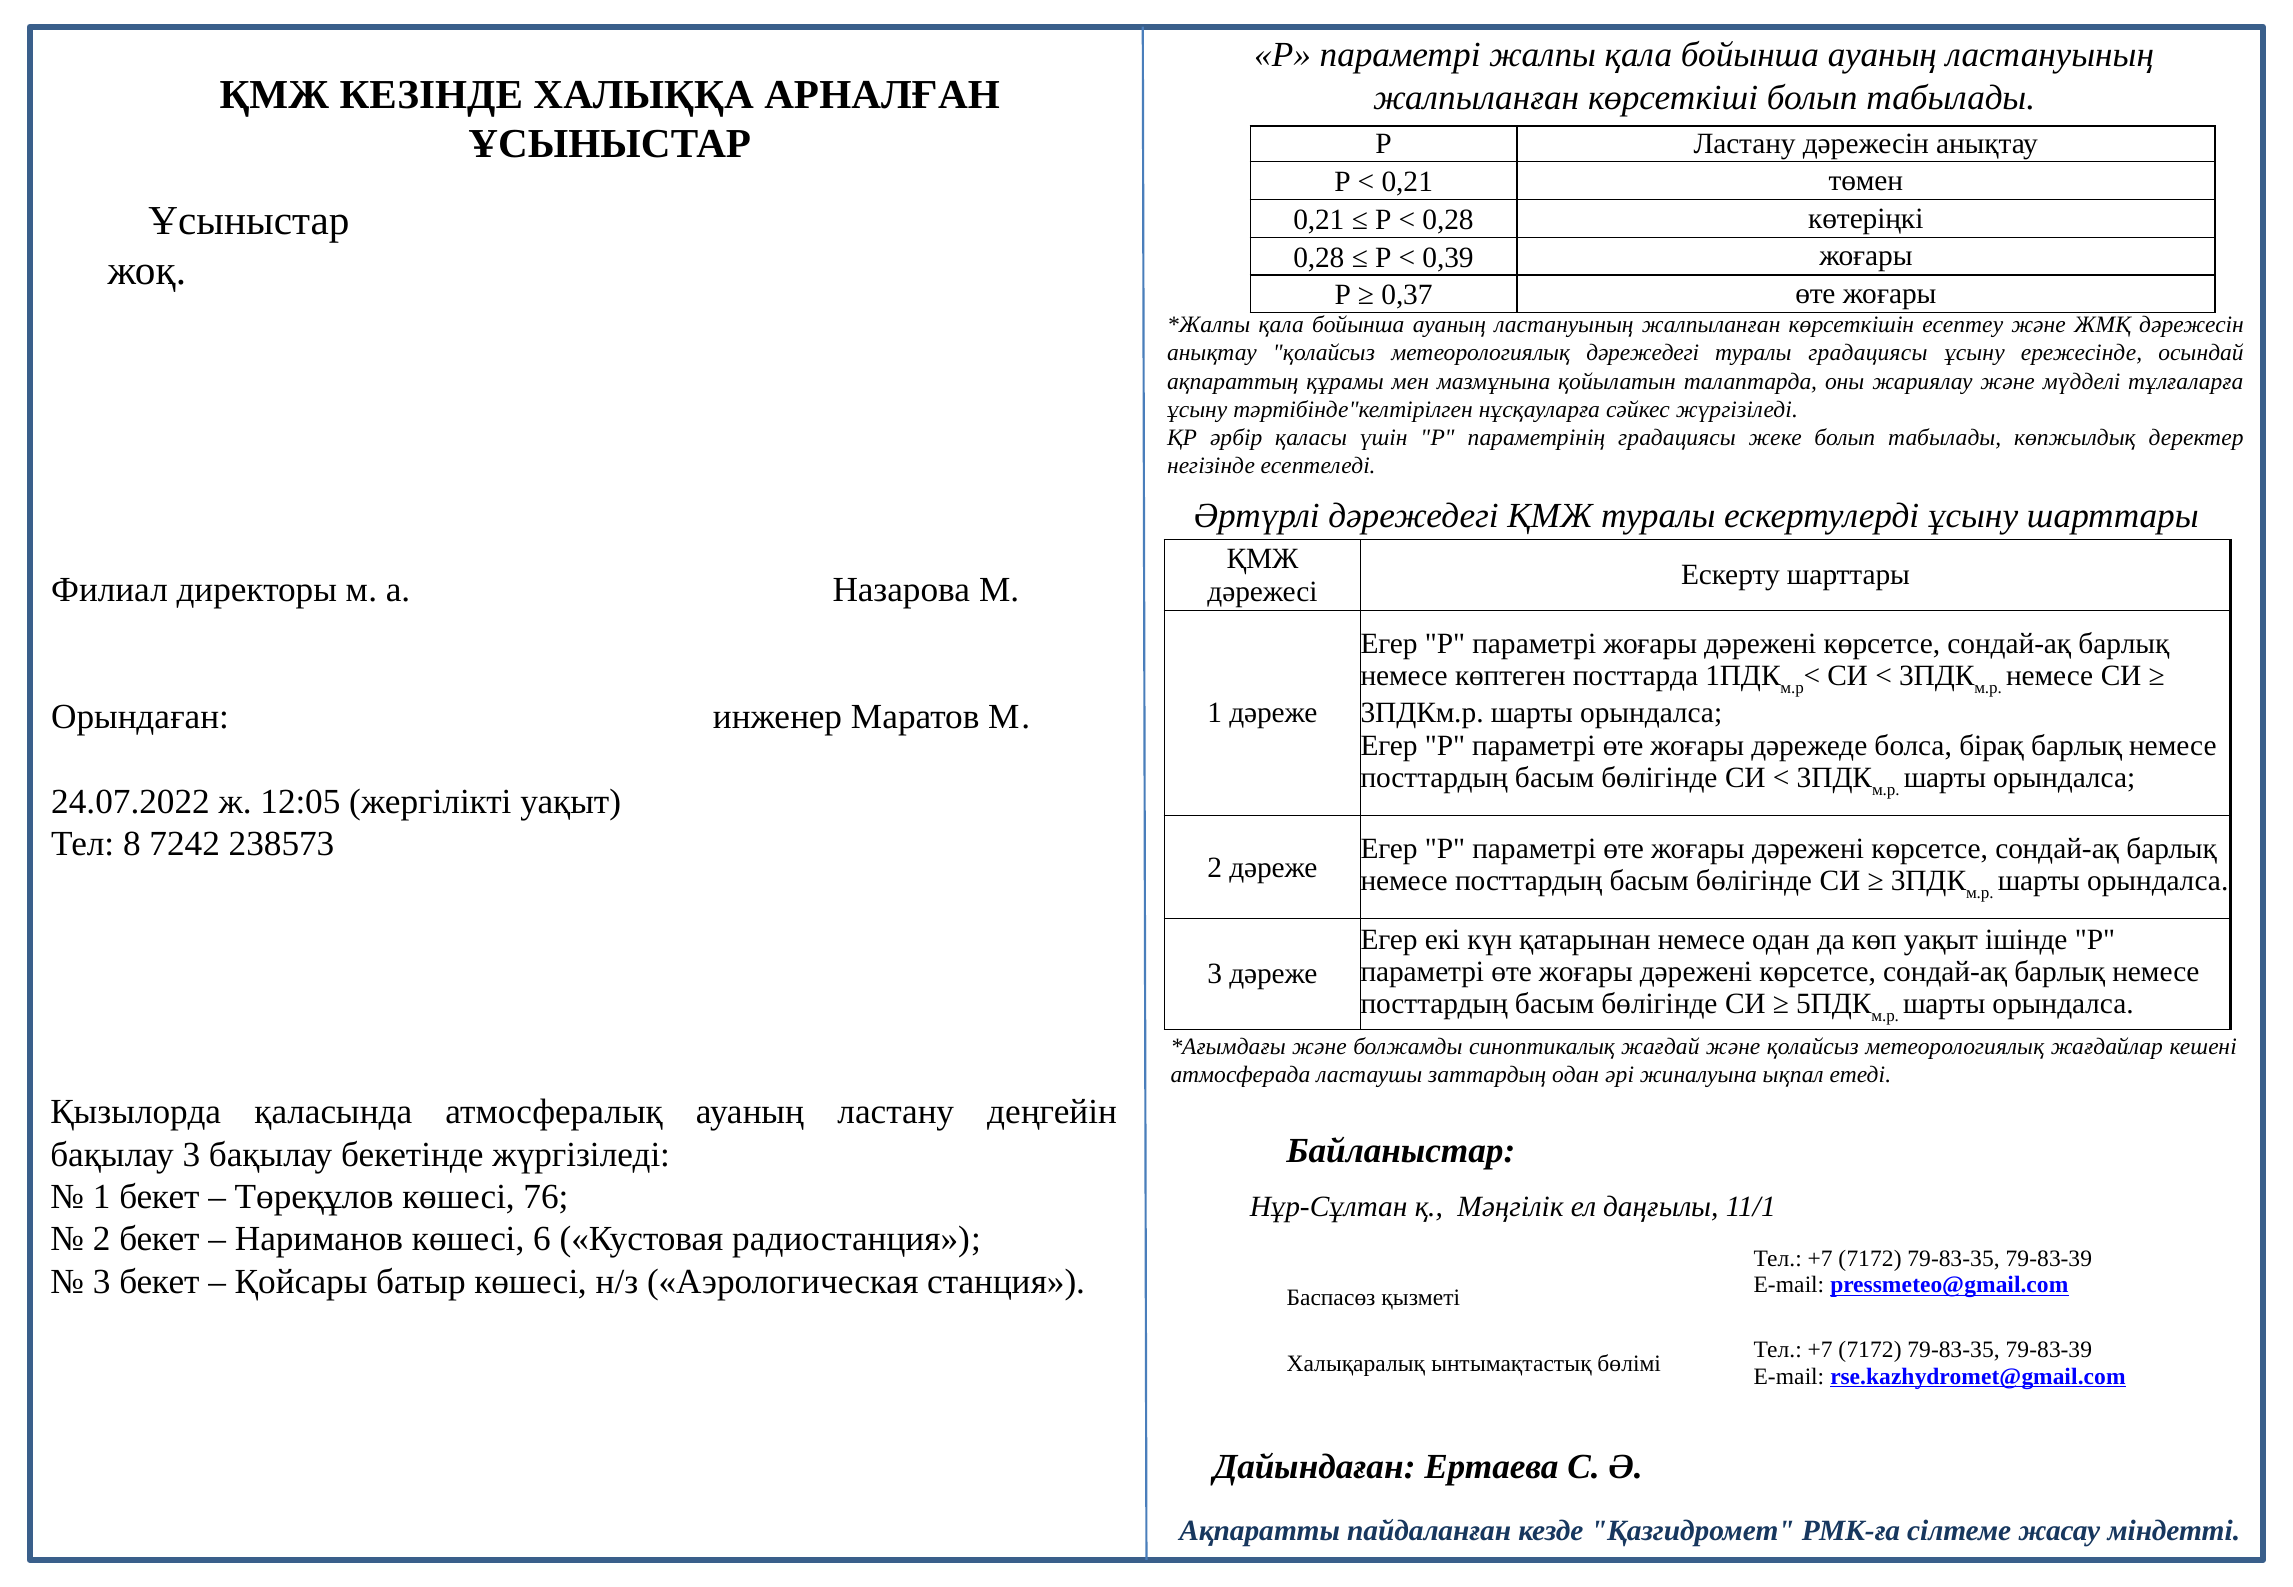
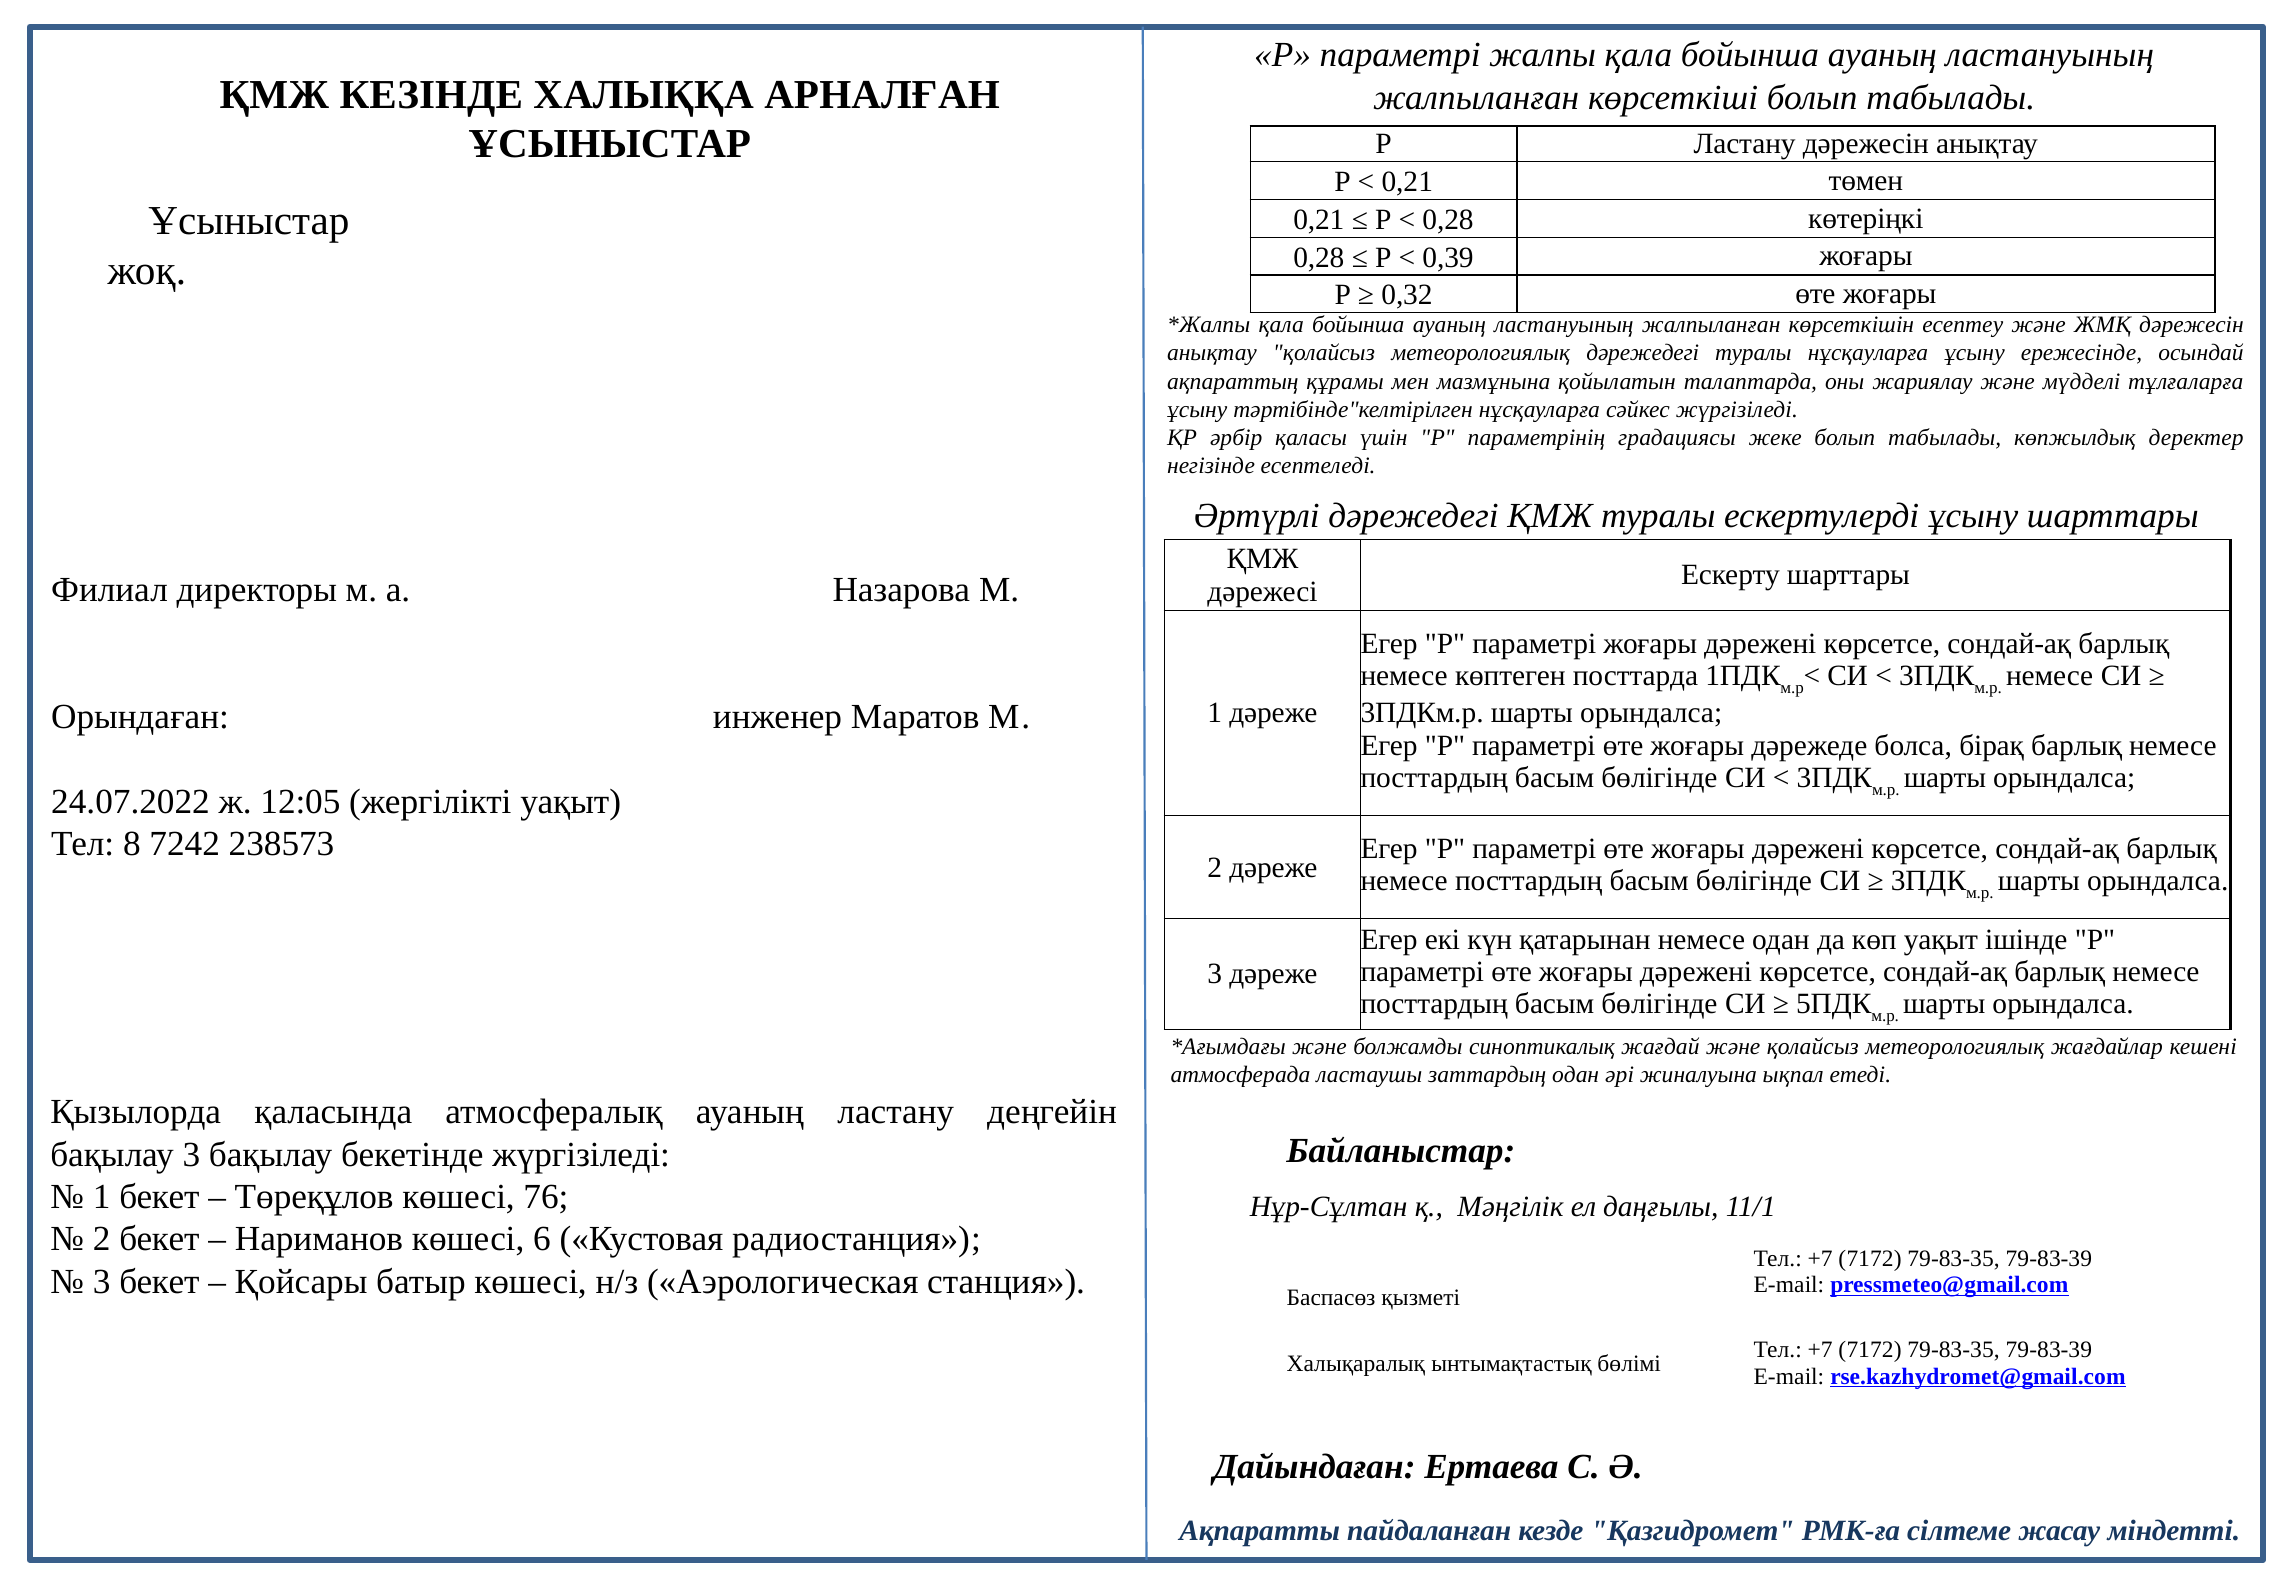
0,37: 0,37 -> 0,32
туралы градациясы: градациясы -> нұсқауларға
